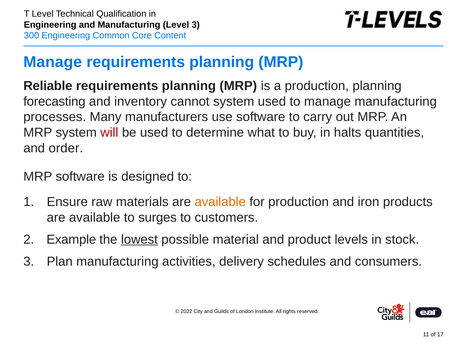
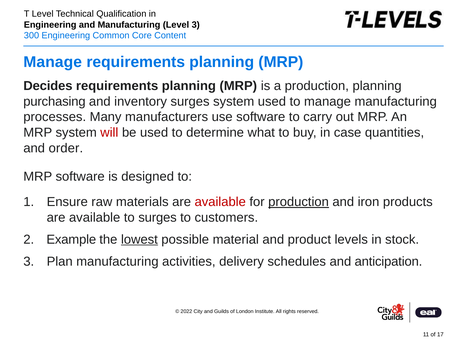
Reliable: Reliable -> Decides
forecasting: forecasting -> purchasing
inventory cannot: cannot -> surges
halts: halts -> case
available at (220, 202) colour: orange -> red
production at (299, 202) underline: none -> present
consumers: consumers -> anticipation
